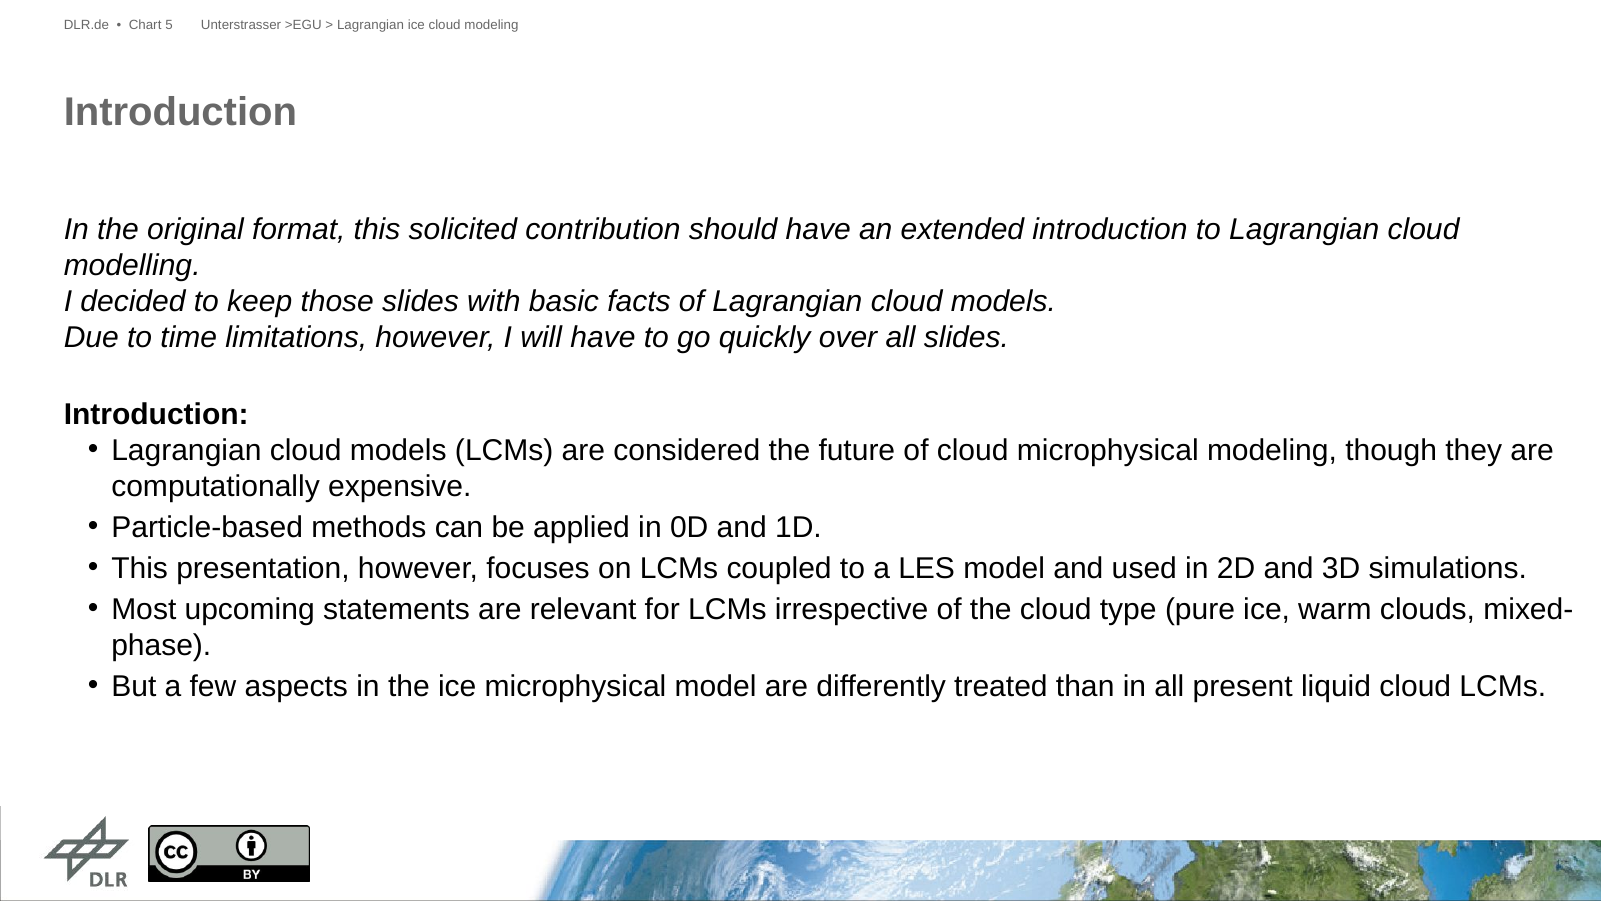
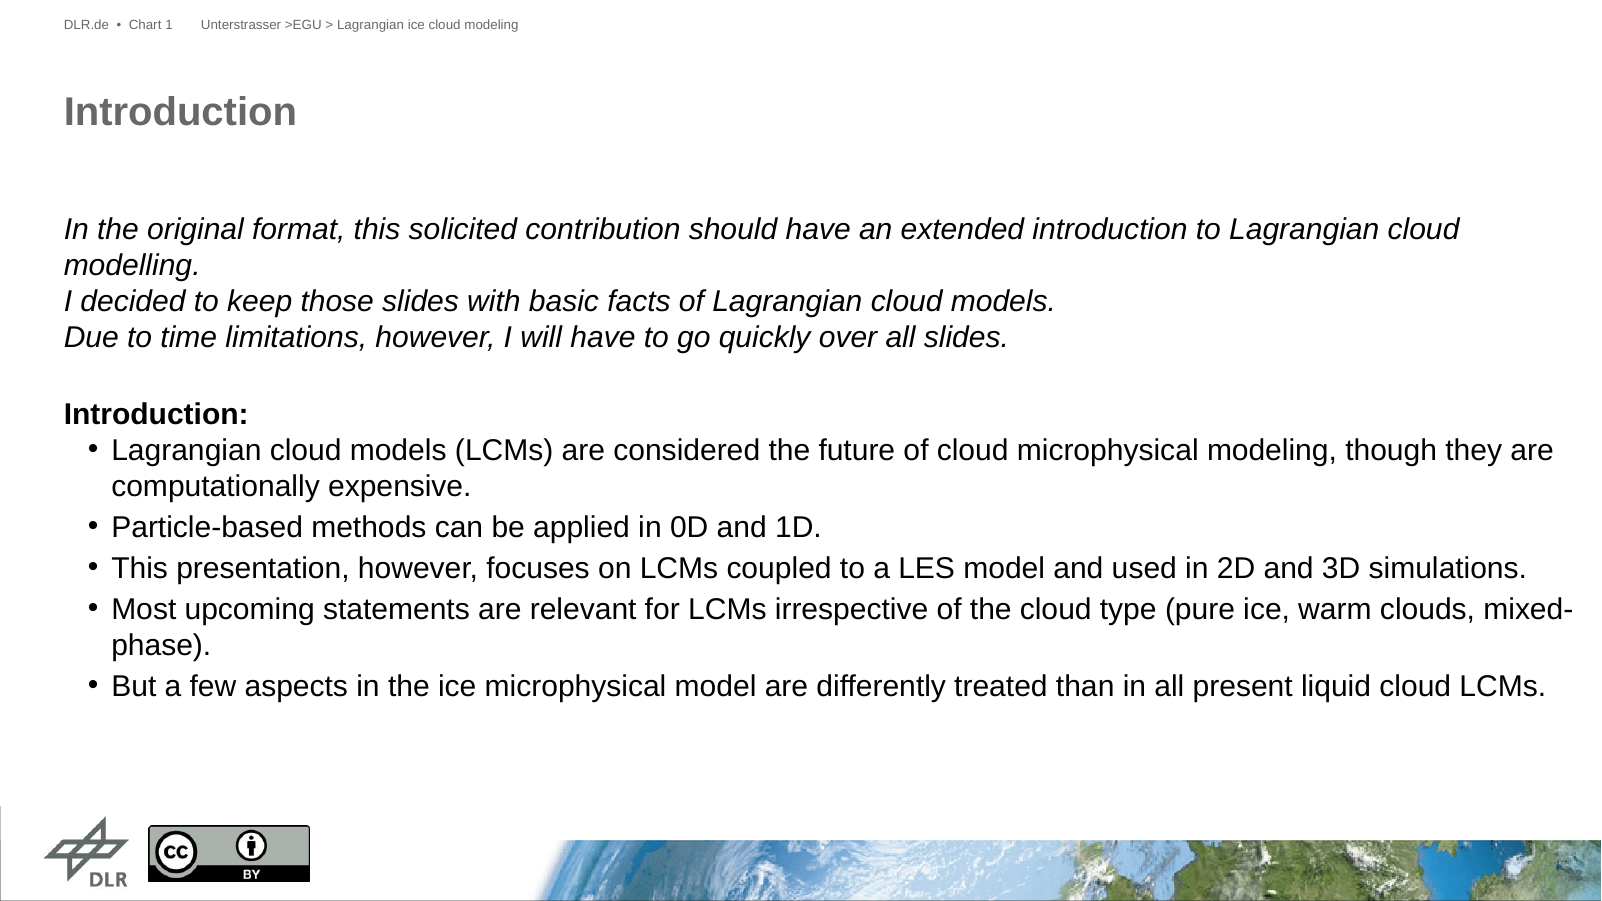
5: 5 -> 1
